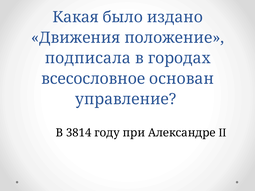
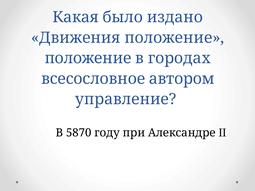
подписала at (88, 58): подписала -> положение
основан: основан -> автором
3814: 3814 -> 5870
